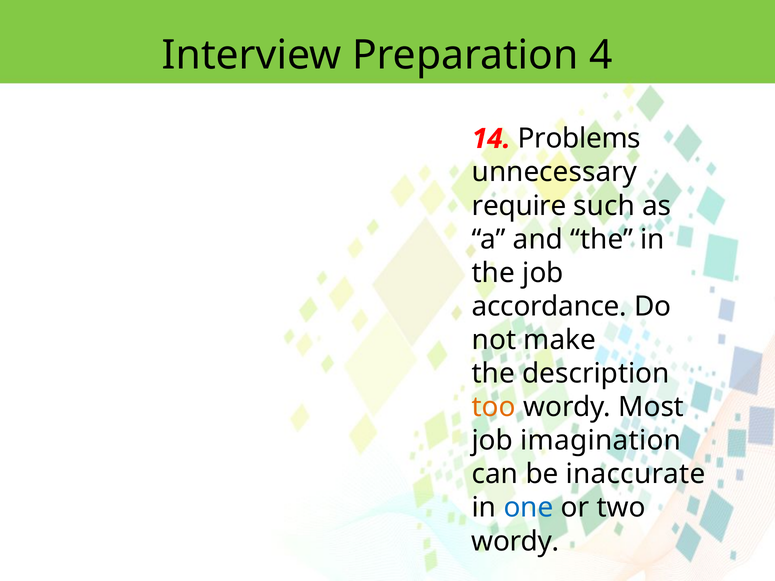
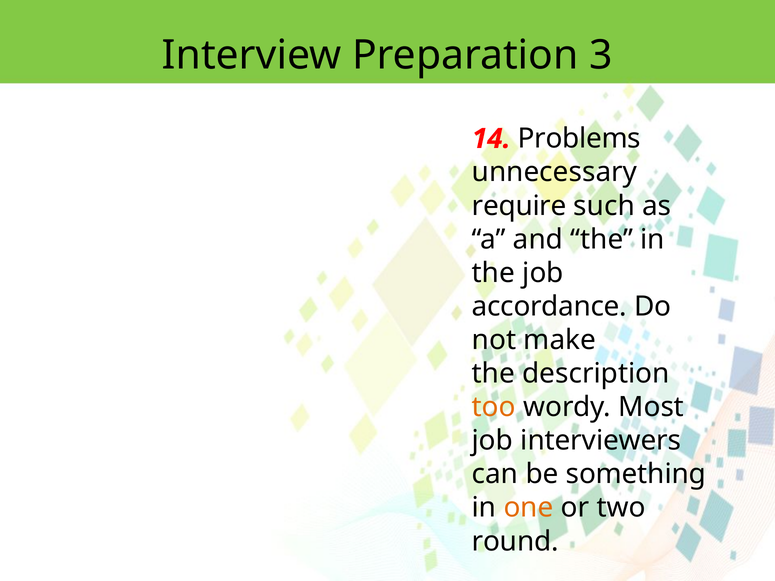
4: 4 -> 3
imagination: imagination -> interviewers
inaccurate: inaccurate -> something
one colour: blue -> orange
wordy at (515, 542): wordy -> round
